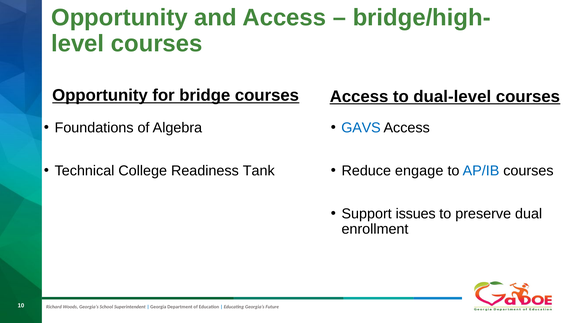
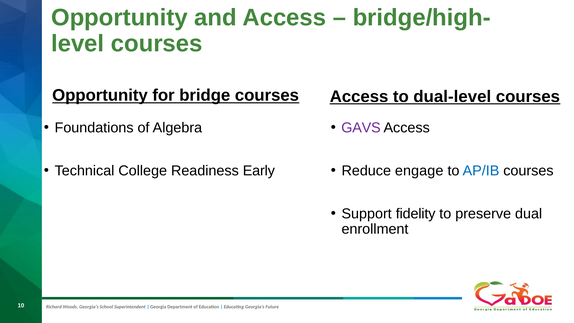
GAVS colour: blue -> purple
Tank: Tank -> Early
issues: issues -> fidelity
